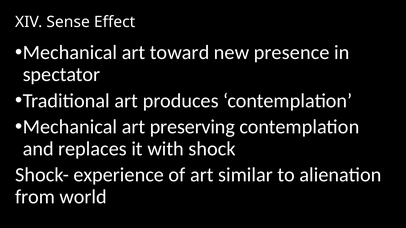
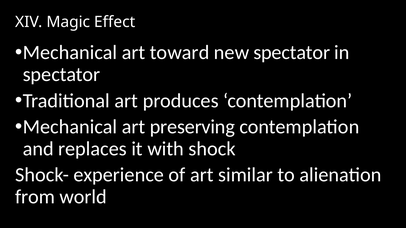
Sense: Sense -> Magic
new presence: presence -> spectator
